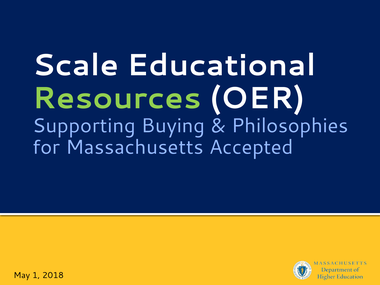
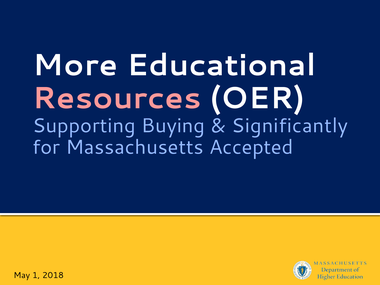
Scale: Scale -> More
Resources colour: light green -> pink
Philosophies: Philosophies -> Significantly
